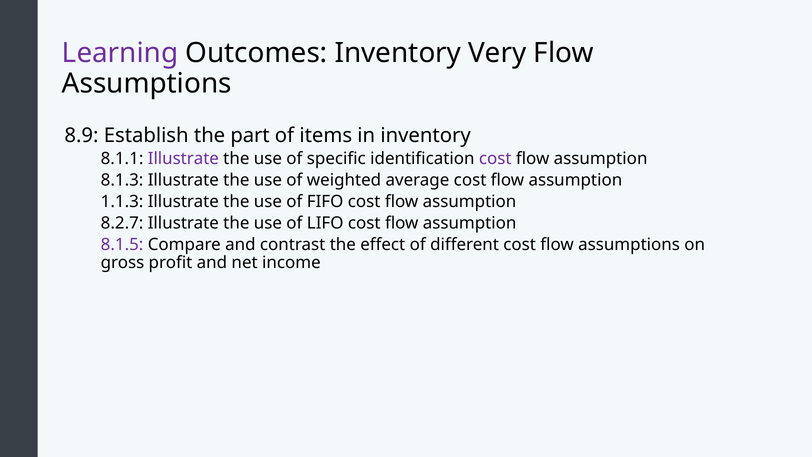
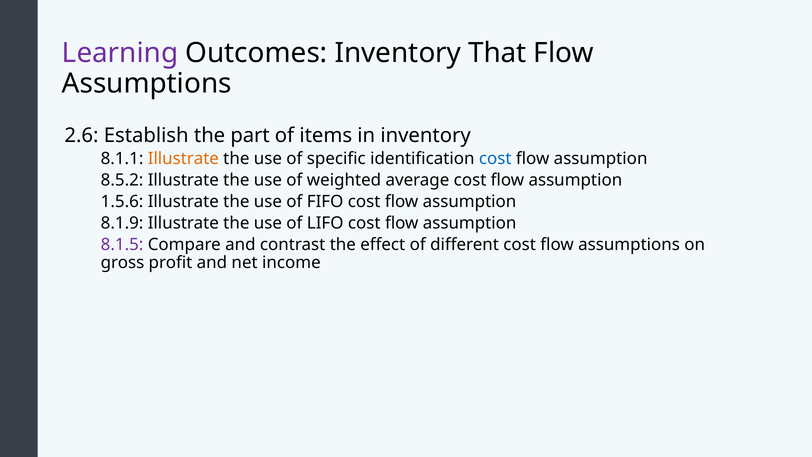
Very: Very -> That
8.9: 8.9 -> 2.6
Illustrate at (183, 159) colour: purple -> orange
cost at (495, 159) colour: purple -> blue
8.1.3: 8.1.3 -> 8.5.2
1.1.3: 1.1.3 -> 1.5.6
8.2.7: 8.2.7 -> 8.1.9
